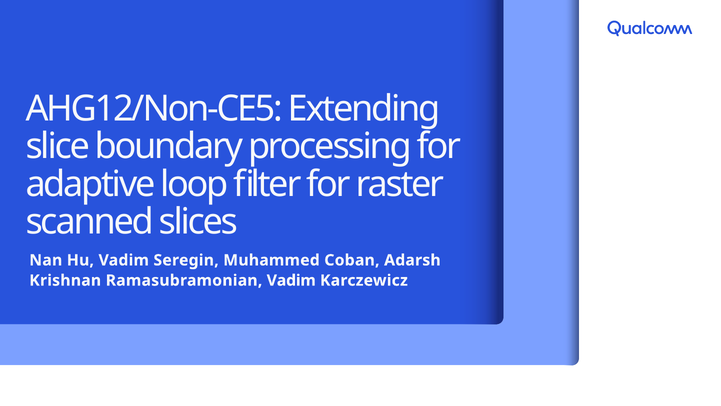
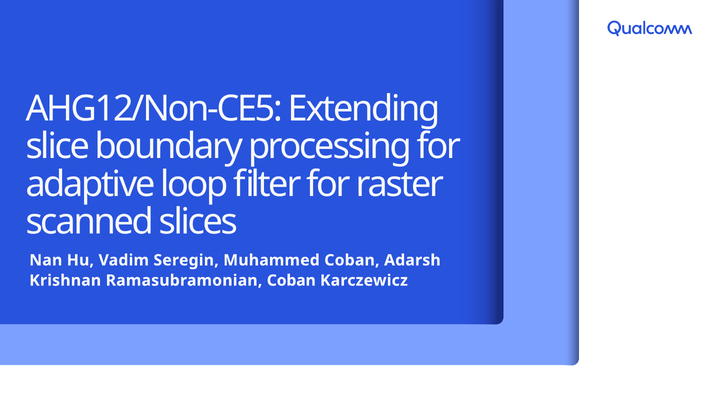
Ramasubramonian Vadim: Vadim -> Coban
